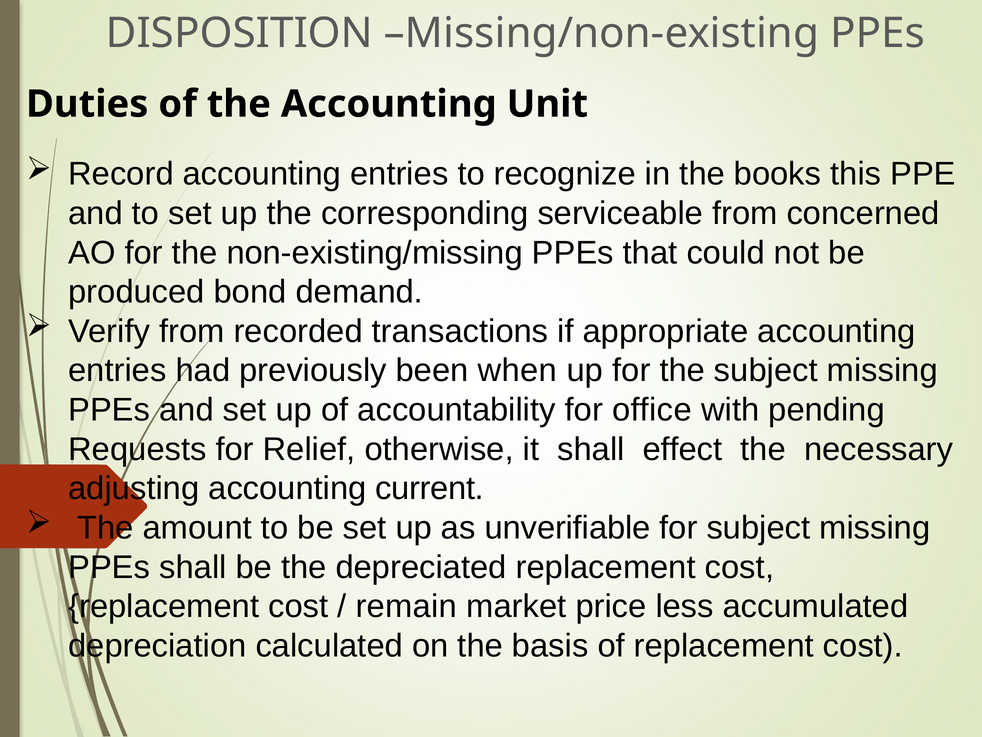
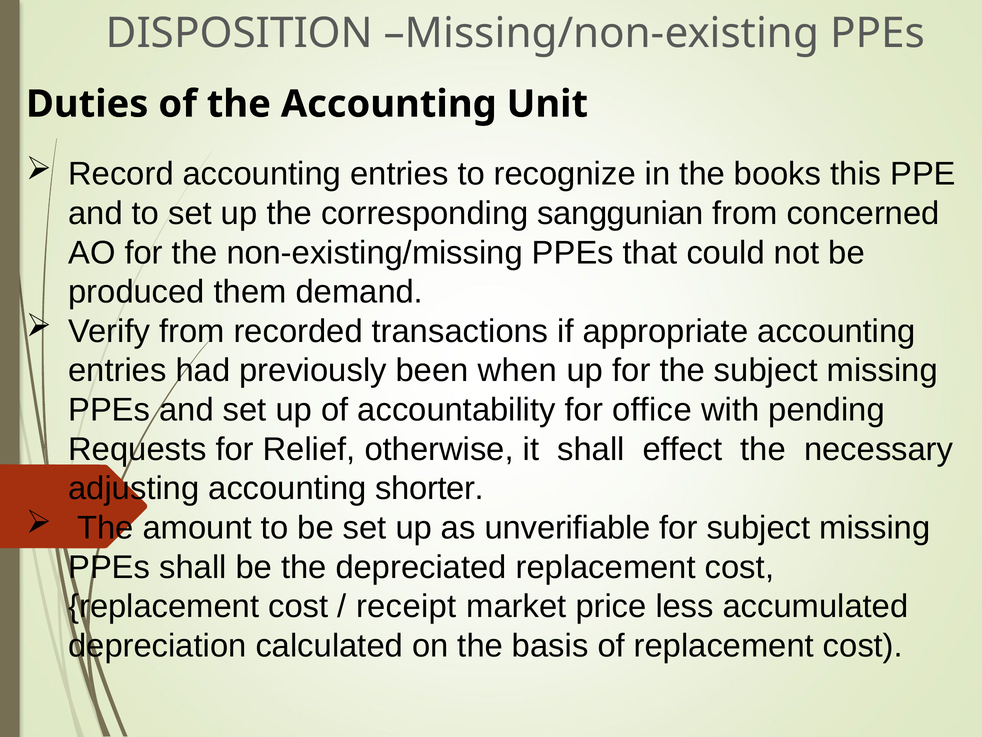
serviceable: serviceable -> sanggunian
bond: bond -> them
current: current -> shorter
remain: remain -> receipt
